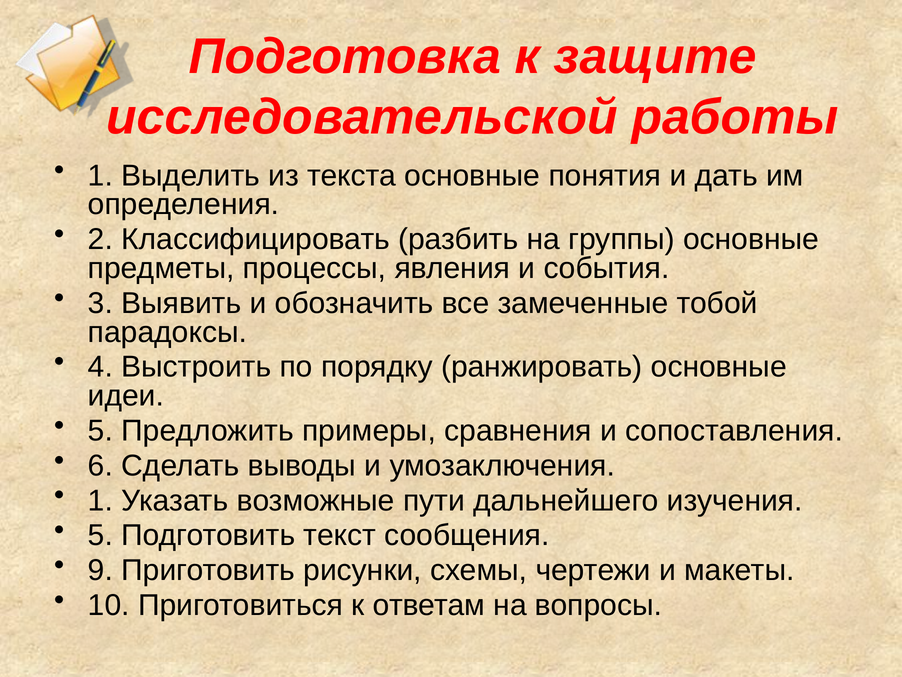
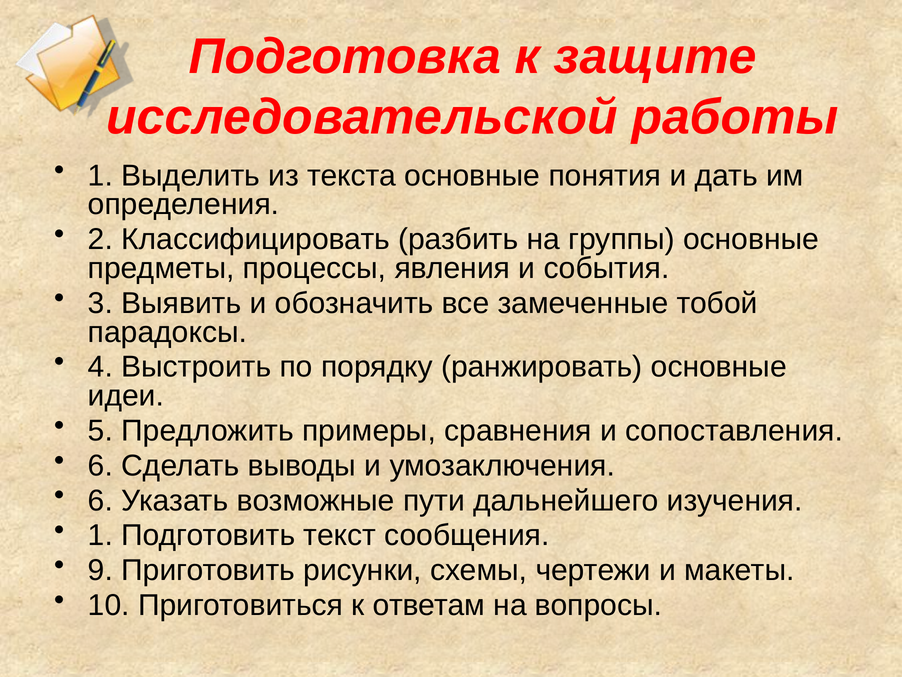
1 at (100, 500): 1 -> 6
5 at (100, 535): 5 -> 1
